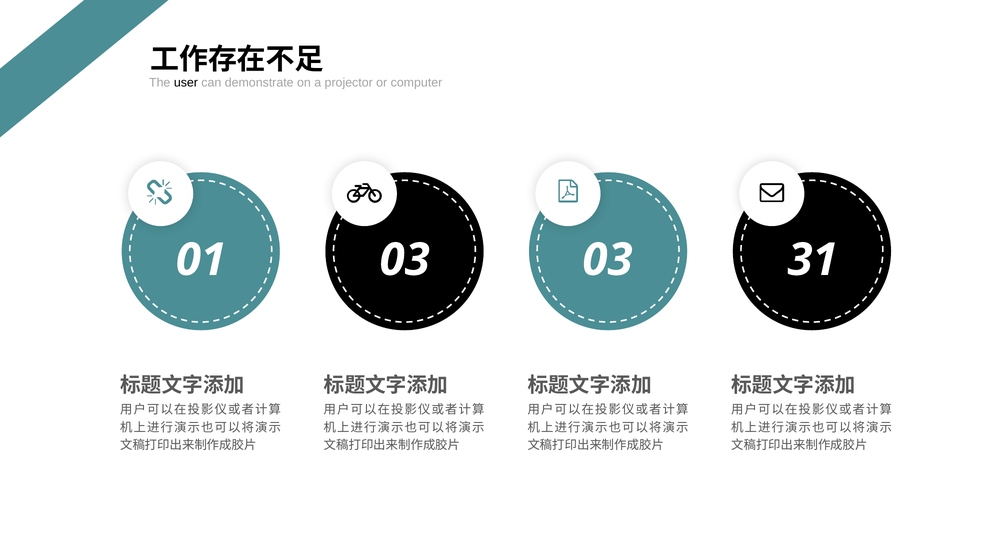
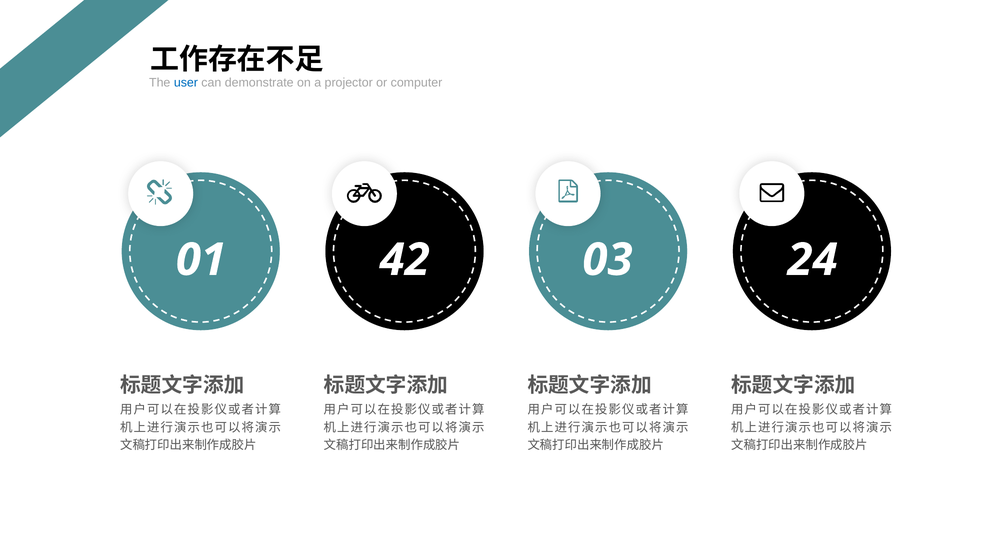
user colour: black -> blue
01 03: 03 -> 42
31: 31 -> 24
